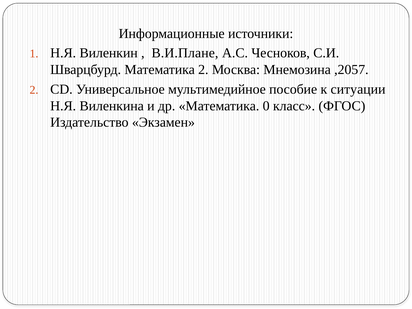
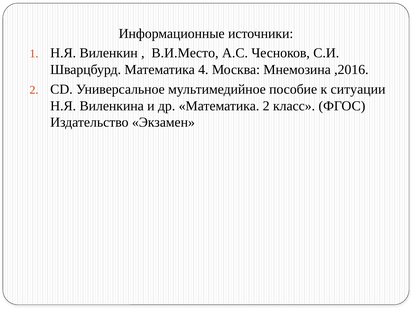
В.И.Плане: В.И.Плане -> В.И.Место
Математика 2: 2 -> 4
,2057: ,2057 -> ,2016
Математика 0: 0 -> 2
